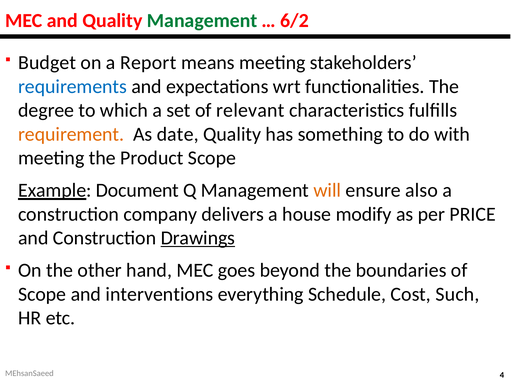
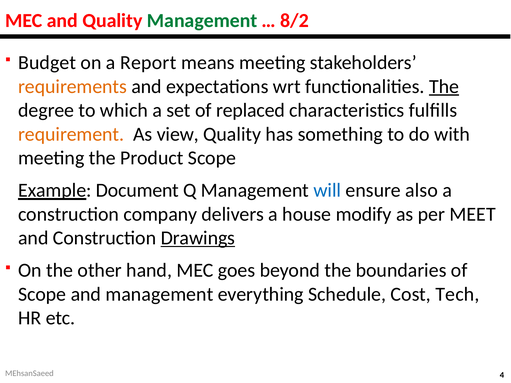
6/2: 6/2 -> 8/2
requirements colour: blue -> orange
The at (444, 87) underline: none -> present
relevant: relevant -> replaced
date: date -> view
will colour: orange -> blue
PRICE: PRICE -> MEET
and interventions: interventions -> management
Such: Such -> Tech
